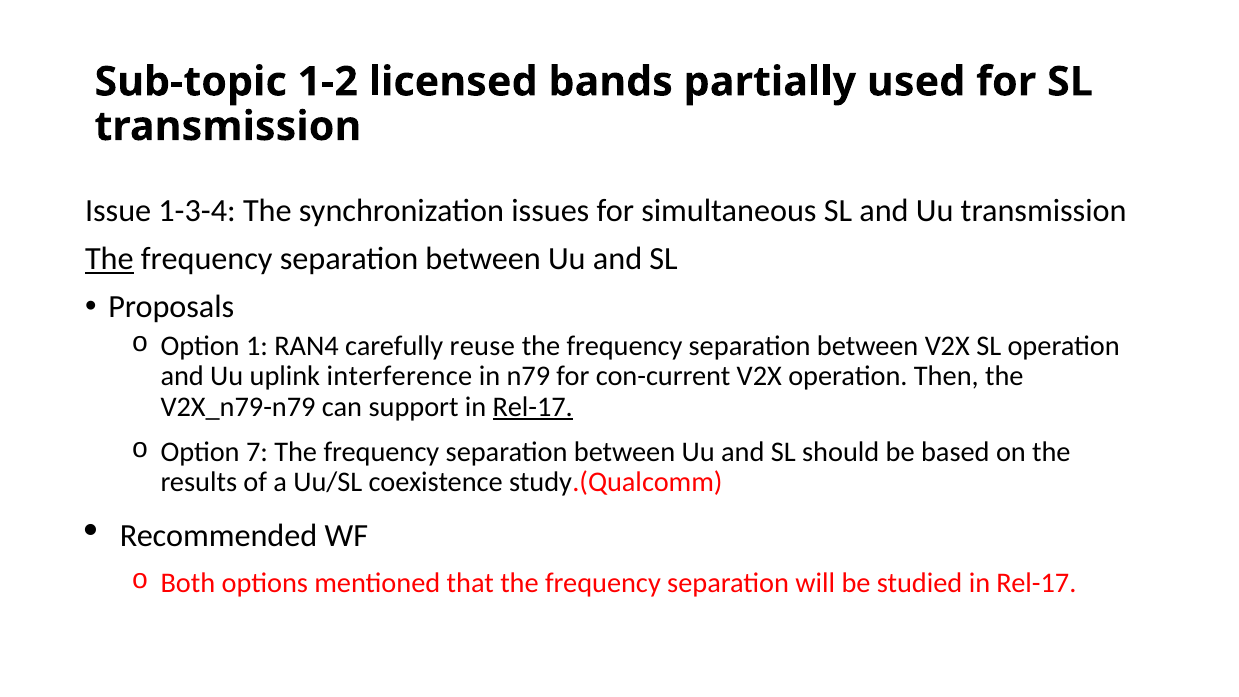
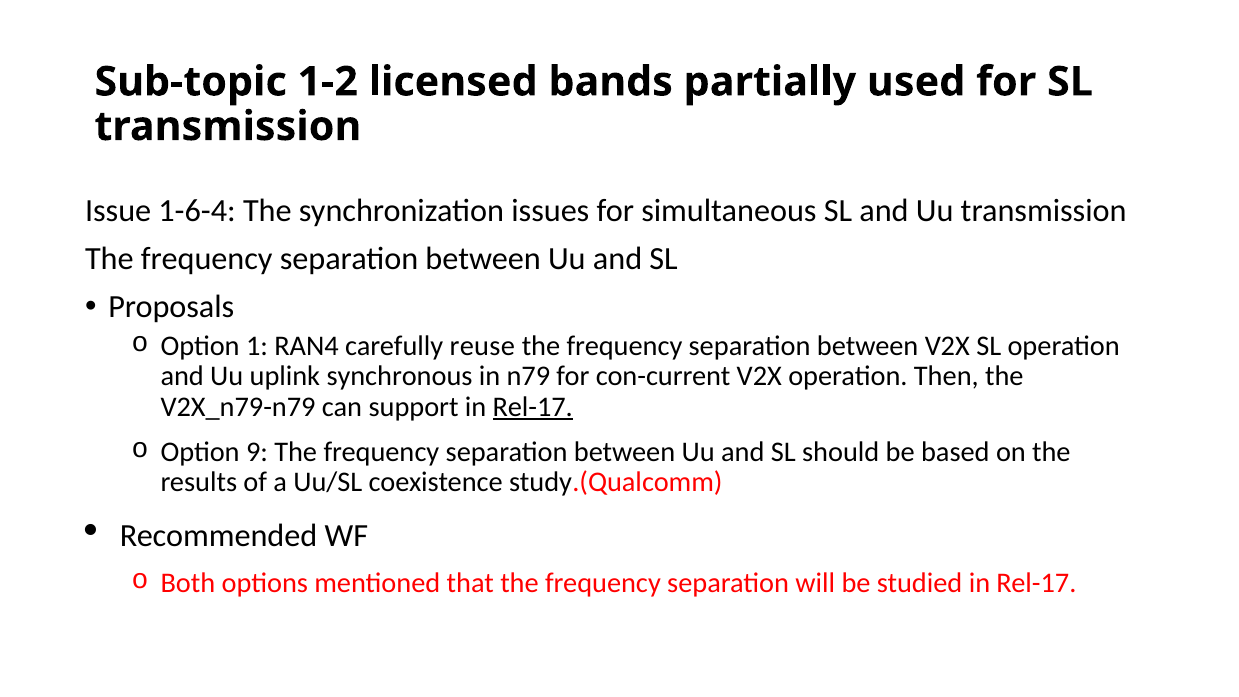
1-3-4: 1-3-4 -> 1-6-4
The at (109, 259) underline: present -> none
interference: interference -> synchronous
7: 7 -> 9
